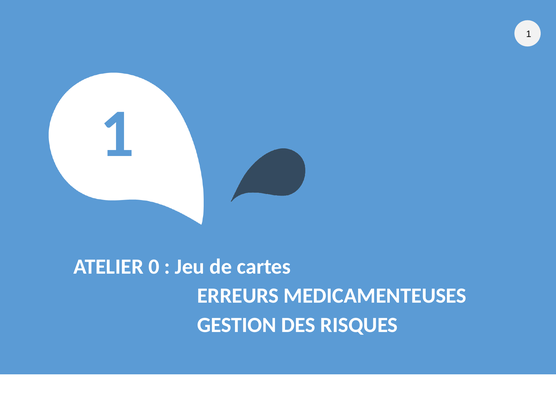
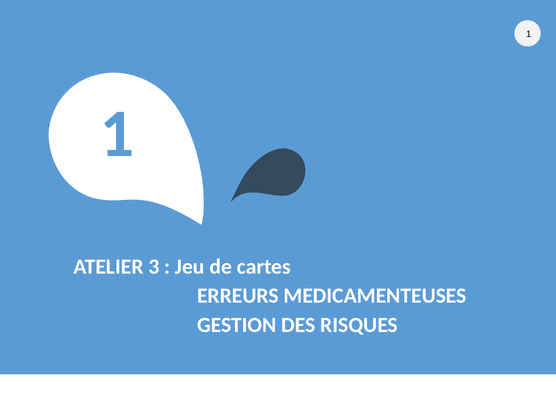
0: 0 -> 3
